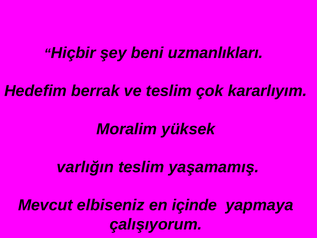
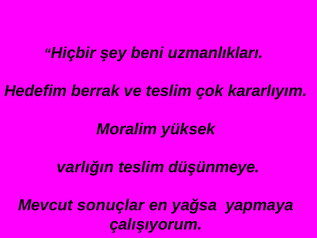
yaşamamış: yaşamamış -> düşünmeye
elbiseniz: elbiseniz -> sonuçlar
içinde: içinde -> yağsa
